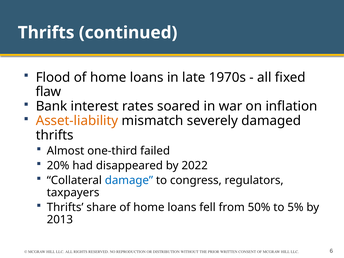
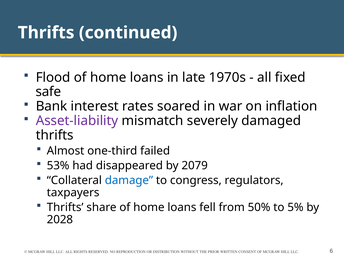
flaw: flaw -> safe
Asset-liability colour: orange -> purple
20%: 20% -> 53%
2022: 2022 -> 2079
2013: 2013 -> 2028
